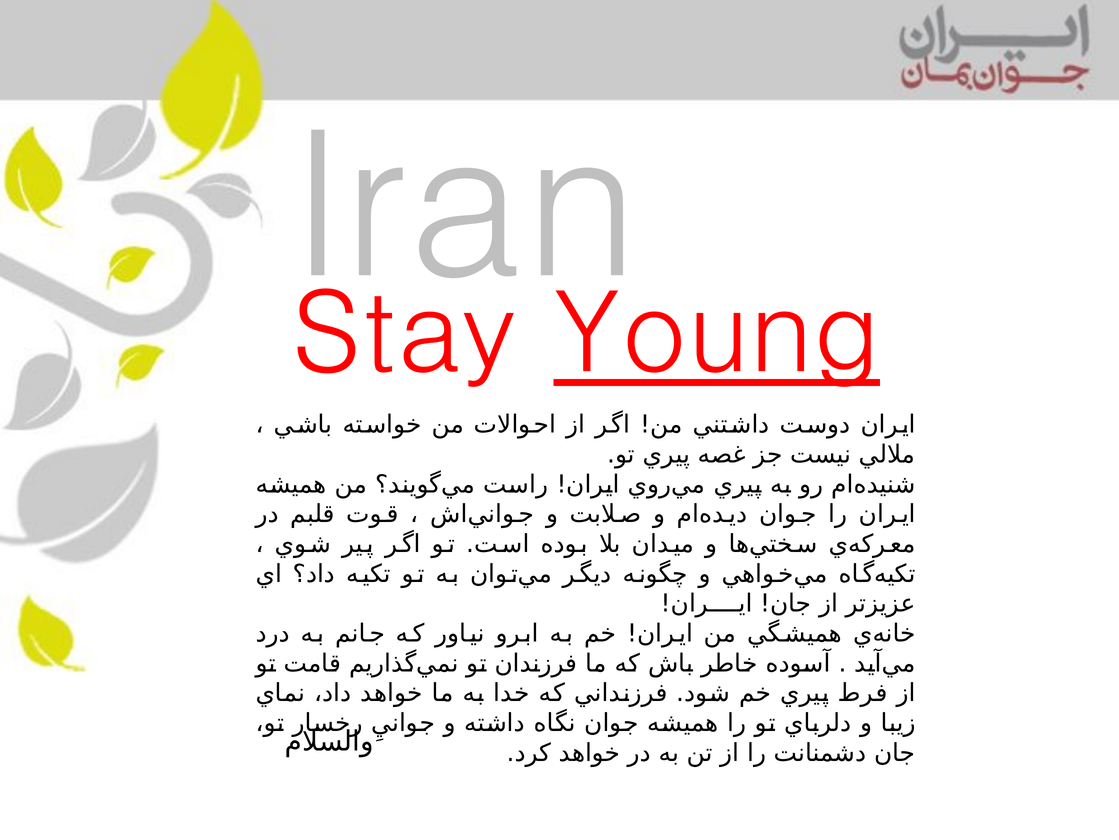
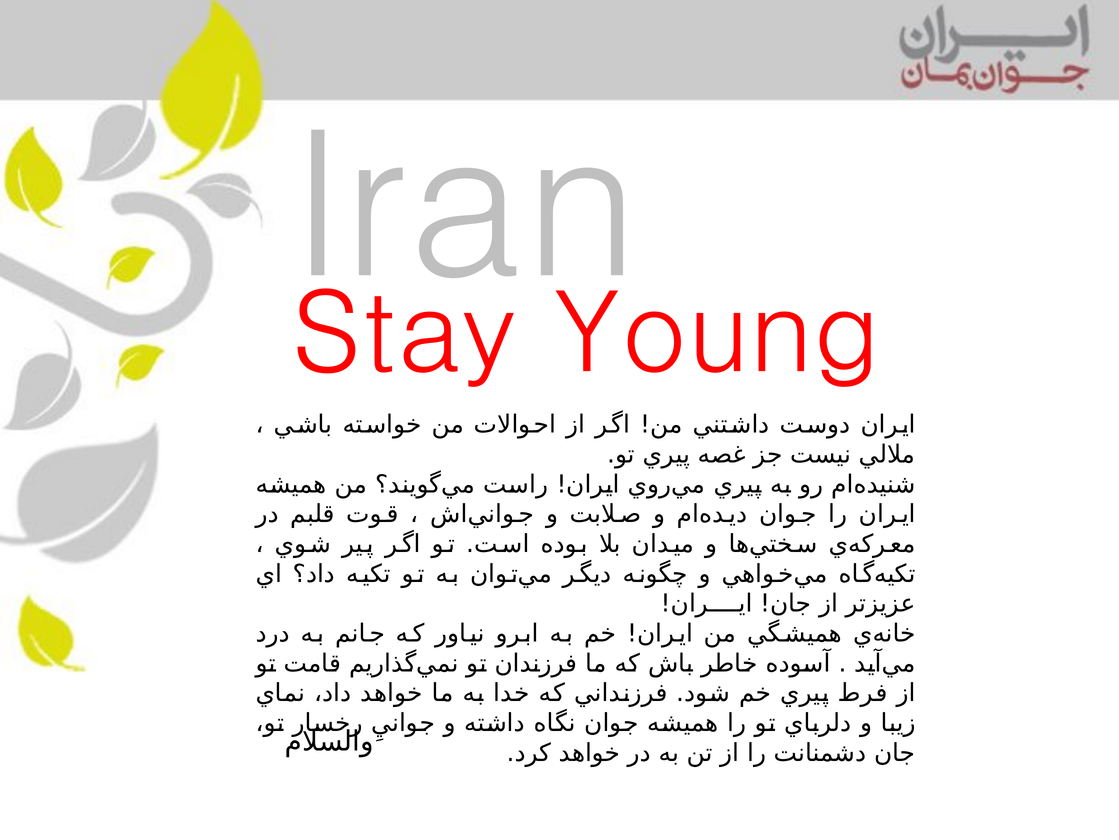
Young underline: present -> none
